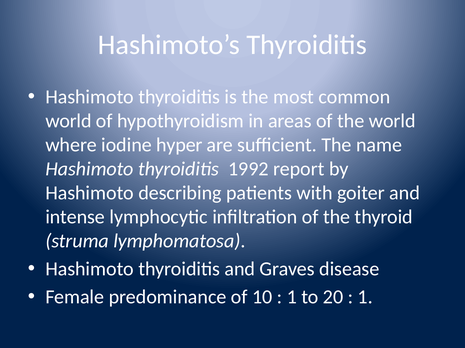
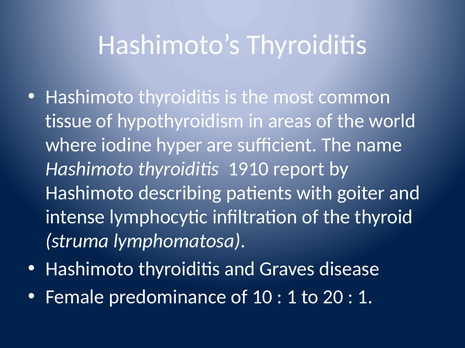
world at (68, 121): world -> tissue
1992: 1992 -> 1910
